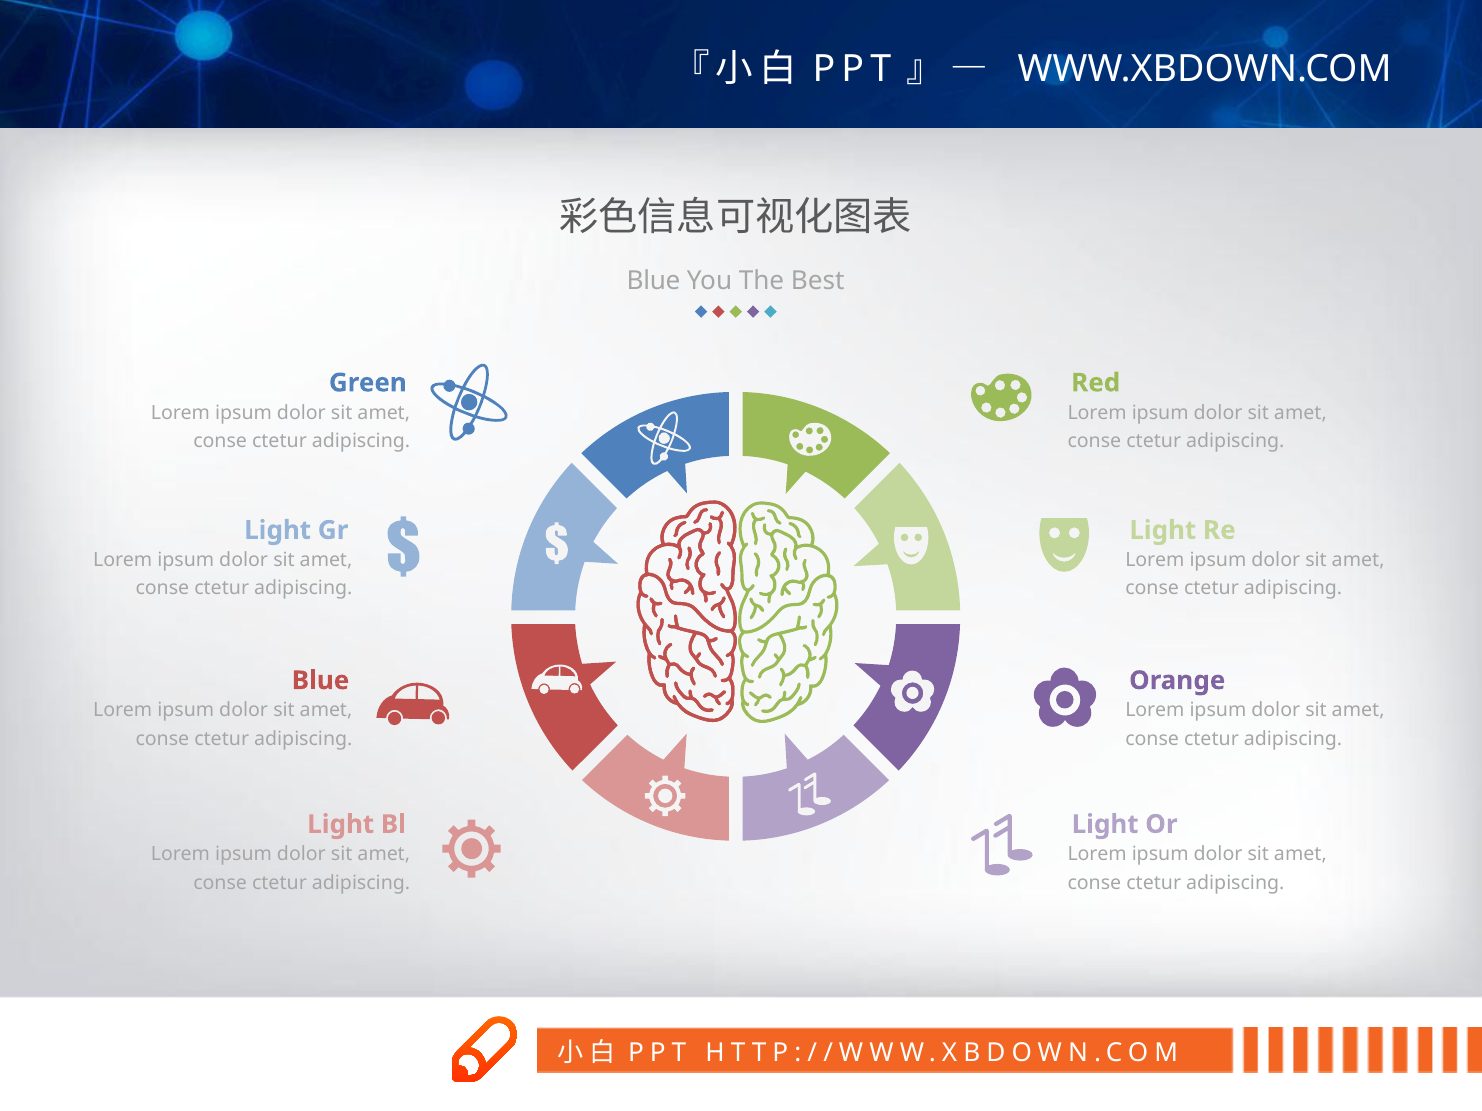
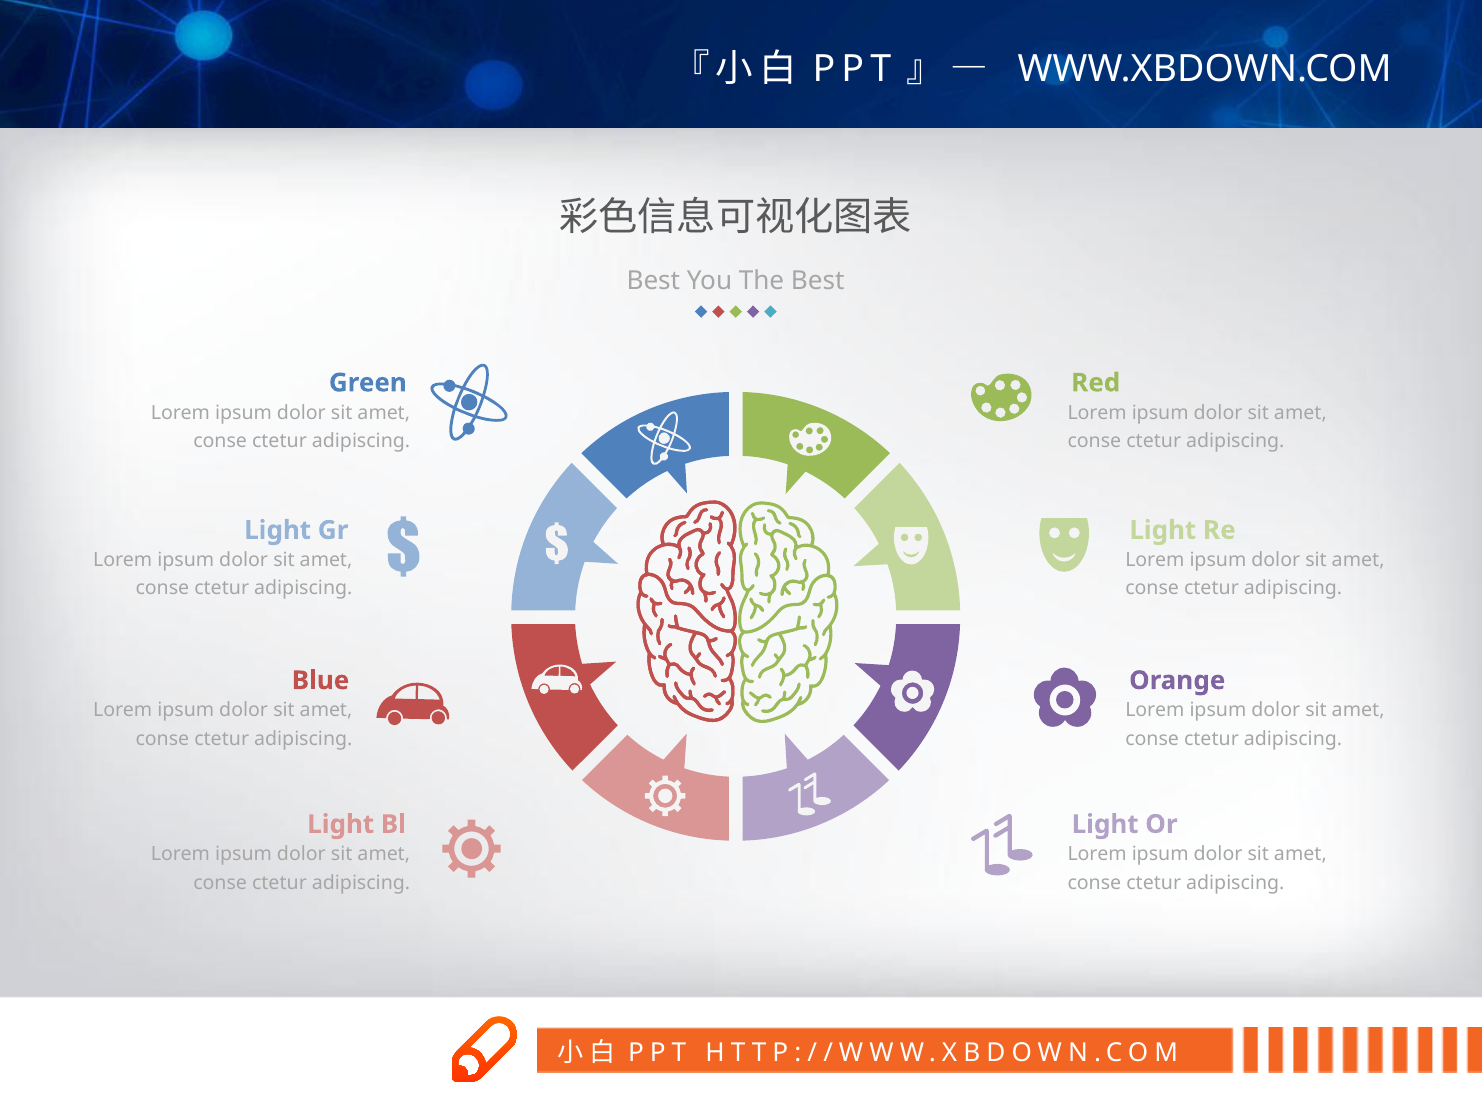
Blue at (653, 281): Blue -> Best
